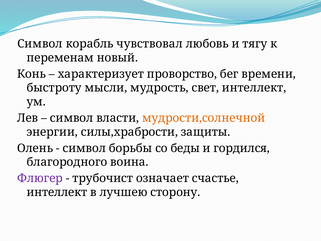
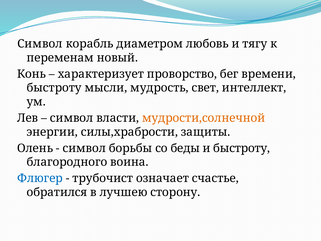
чувствовал: чувствовал -> диаметром
и гордился: гордился -> быстроту
Флюгер colour: purple -> blue
интеллект at (57, 192): интеллект -> обратился
